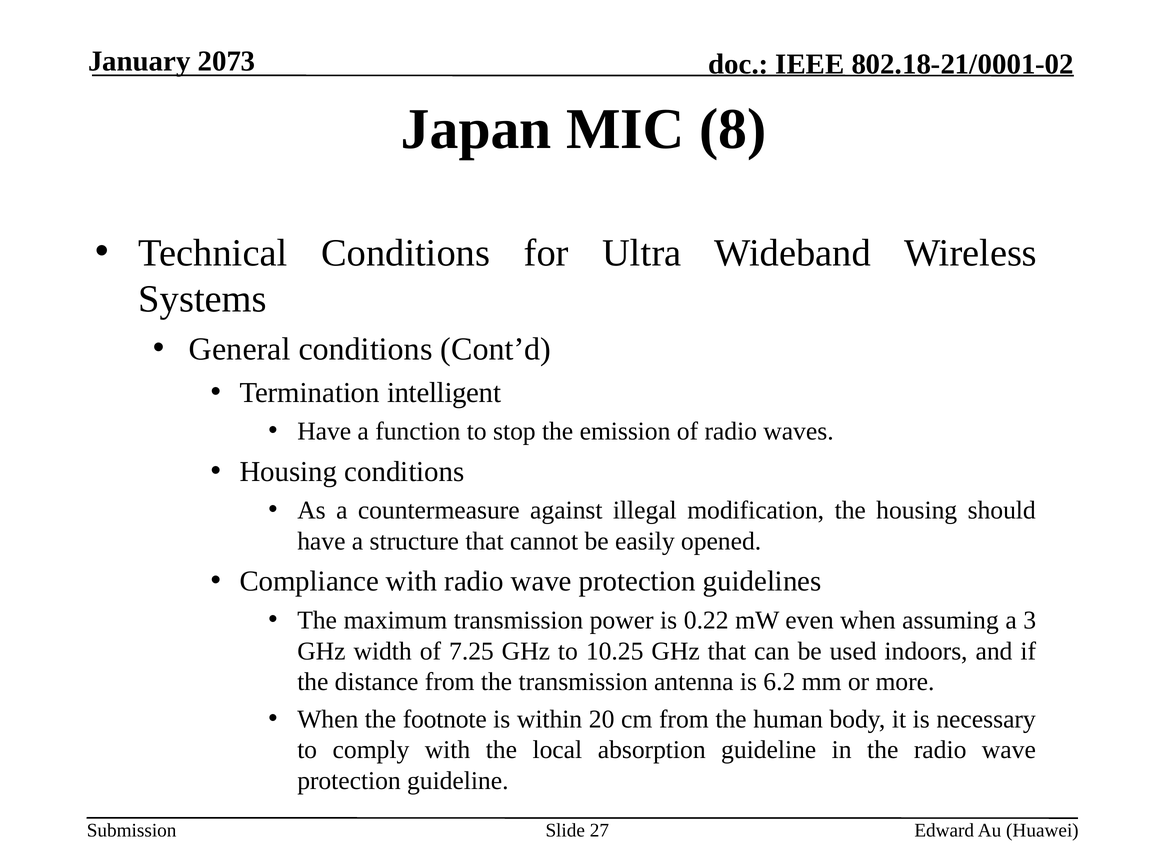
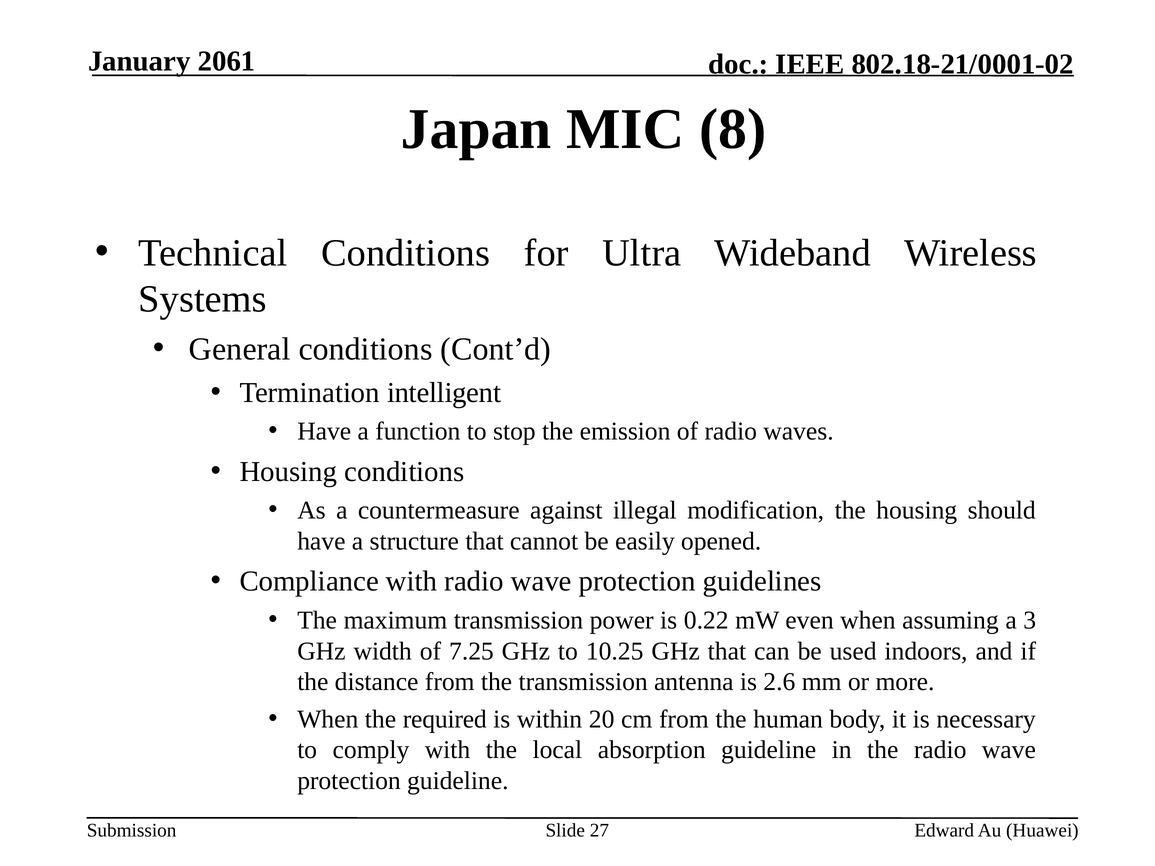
2073: 2073 -> 2061
6.2: 6.2 -> 2.6
footnote: footnote -> required
